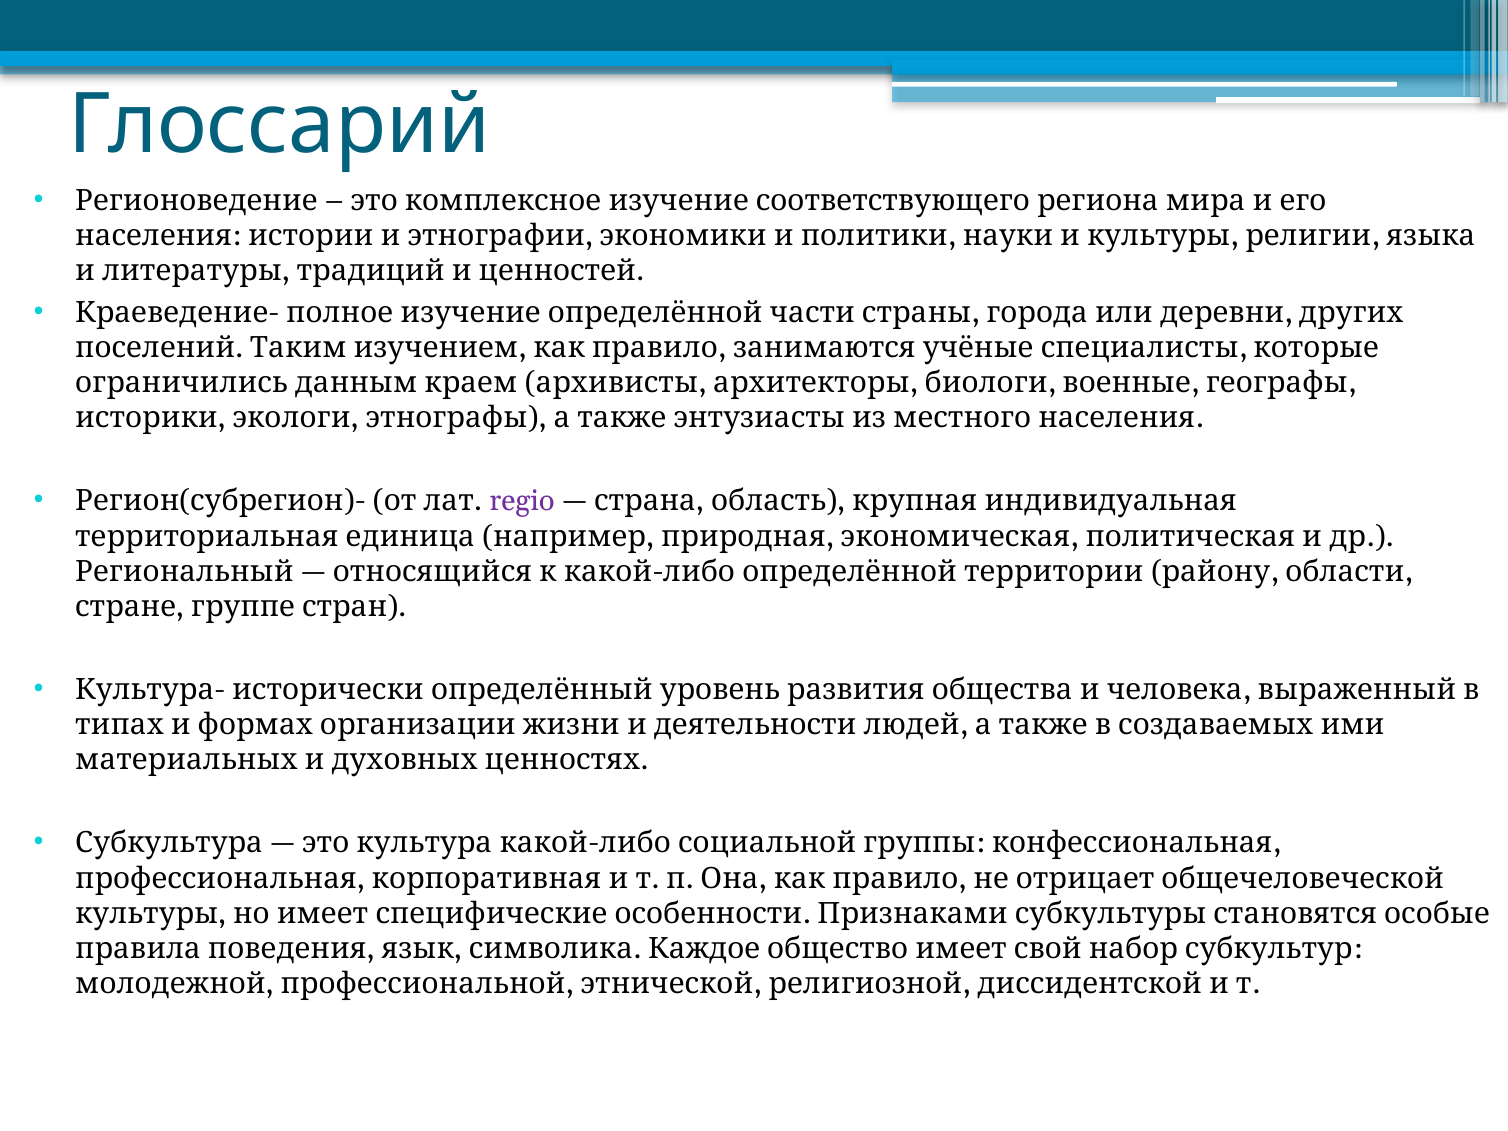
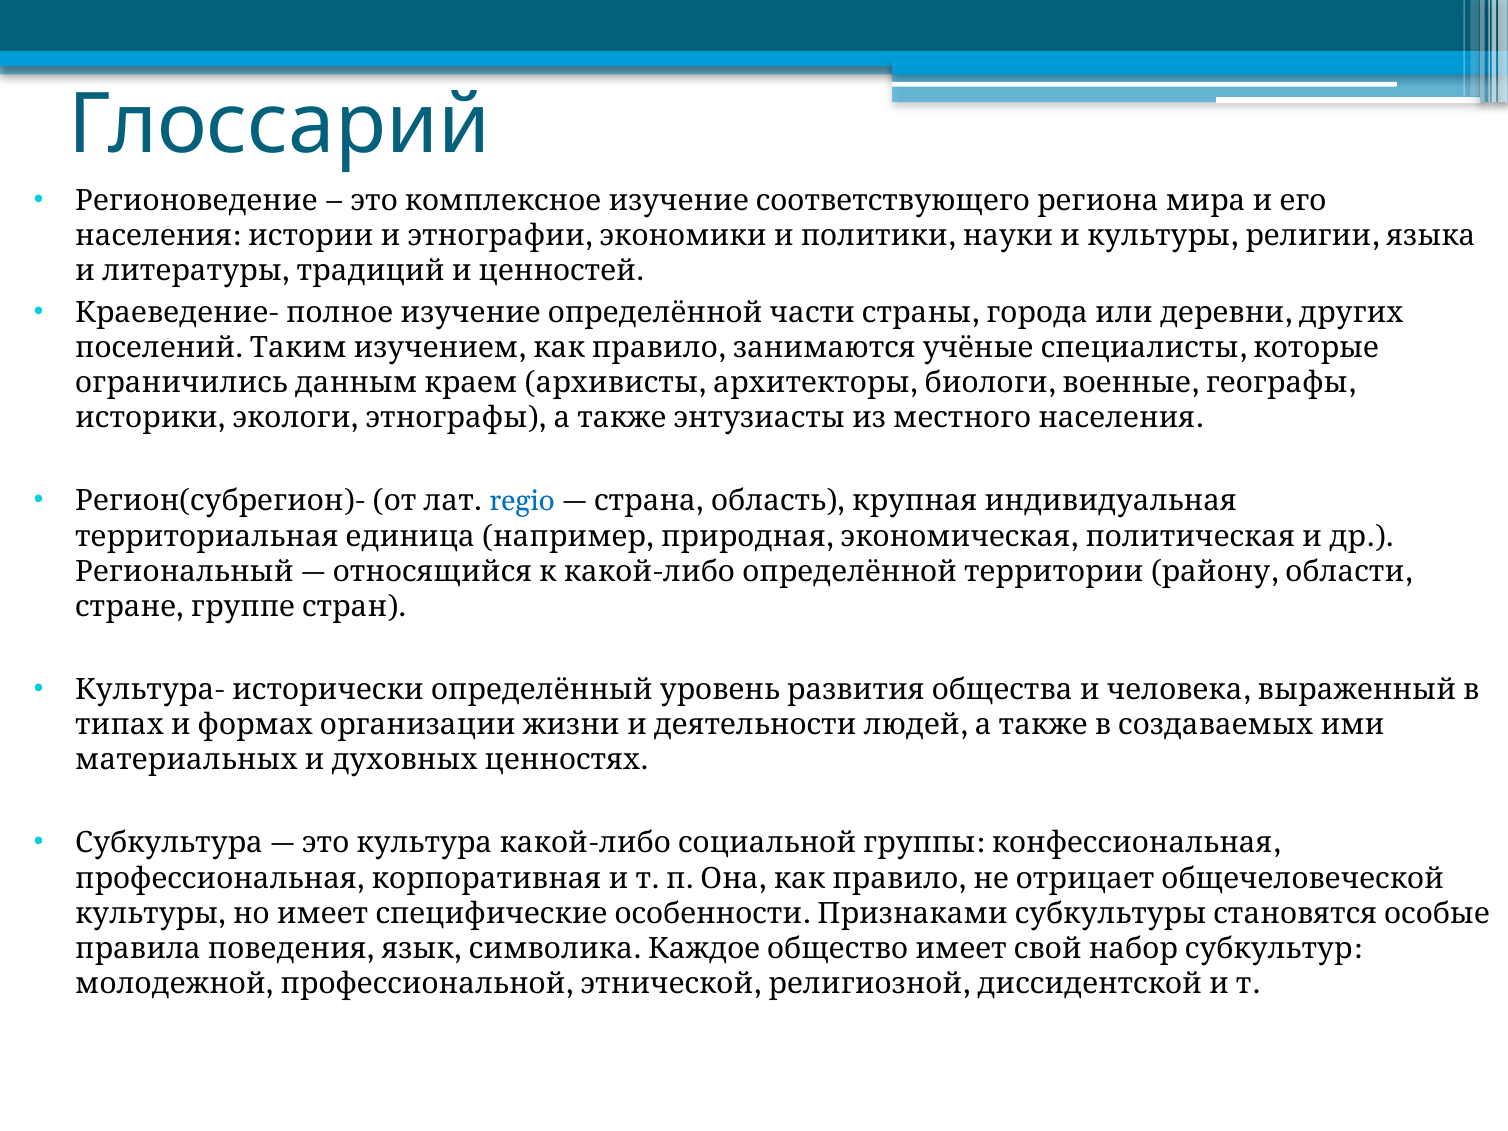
regio colour: purple -> blue
